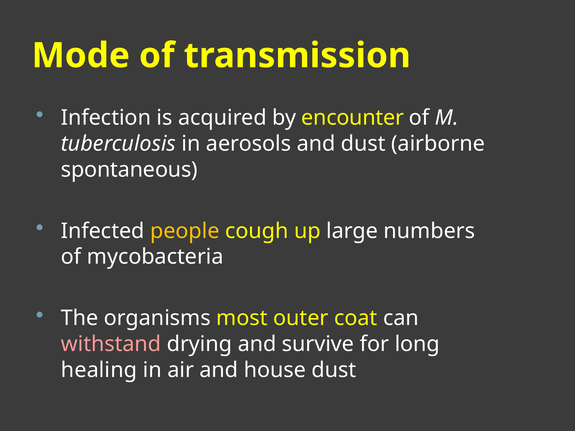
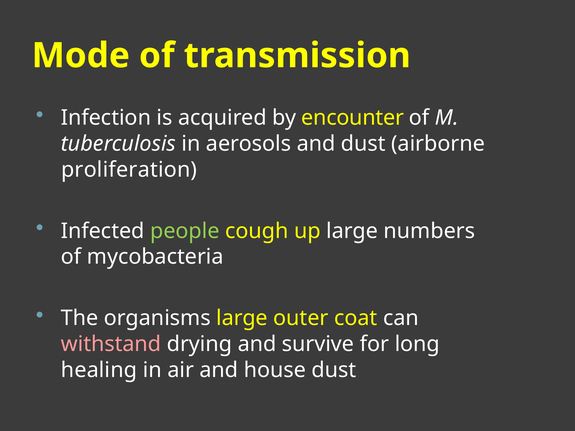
spontaneous: spontaneous -> proliferation
people colour: yellow -> light green
organisms most: most -> large
